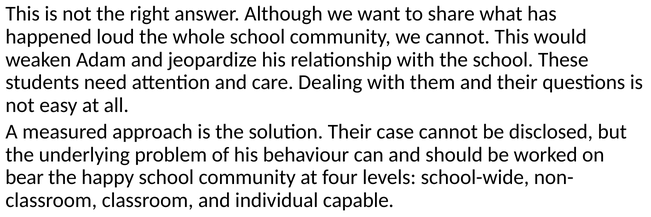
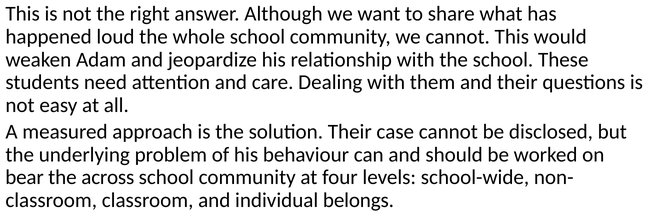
happy: happy -> across
capable: capable -> belongs
